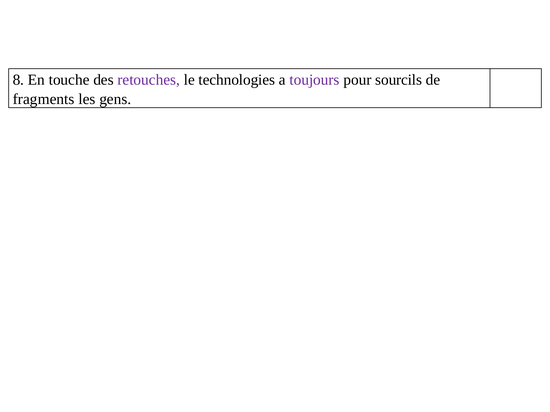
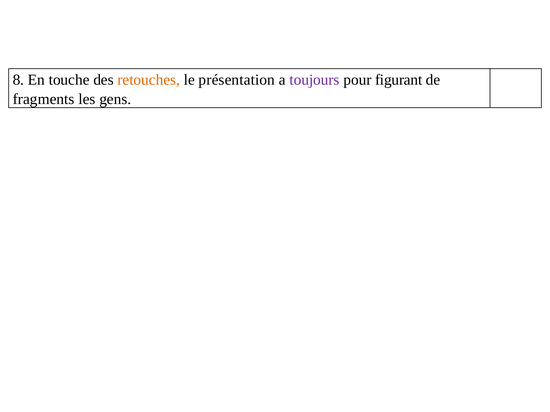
retouches colour: purple -> orange
technologies: technologies -> présentation
sourcils: sourcils -> figurant
